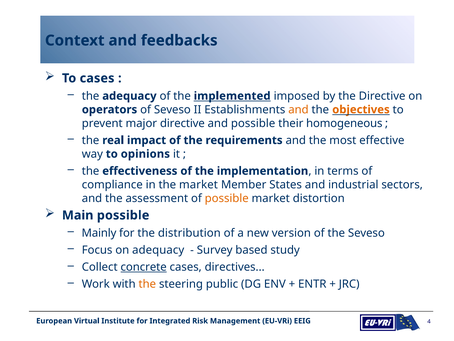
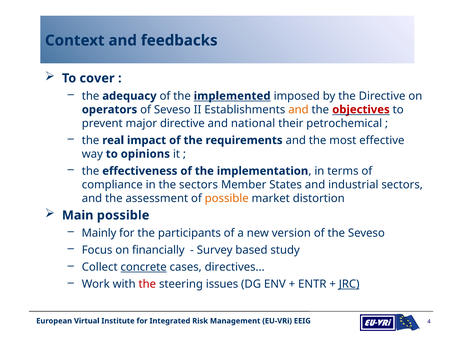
To cases: cases -> cover
objectives colour: orange -> red
and possible: possible -> national
homogeneous: homogeneous -> petrochemical
the market: market -> sectors
distribution: distribution -> participants
on adequacy: adequacy -> financially
the at (147, 284) colour: orange -> red
public: public -> issues
JRC underline: none -> present
